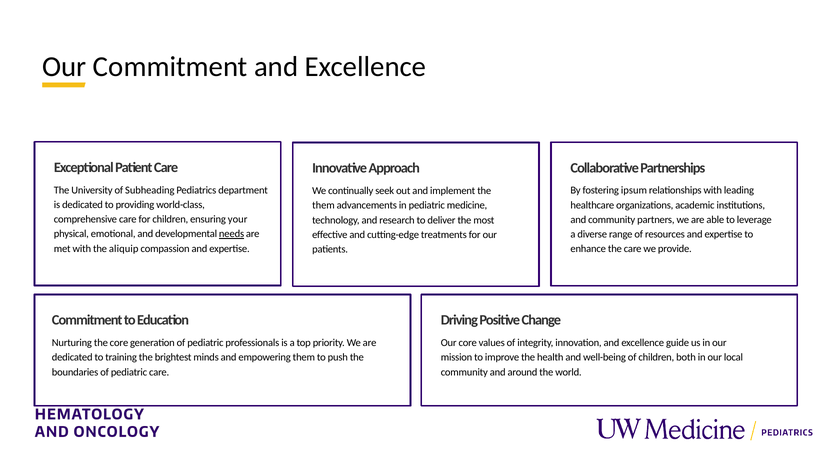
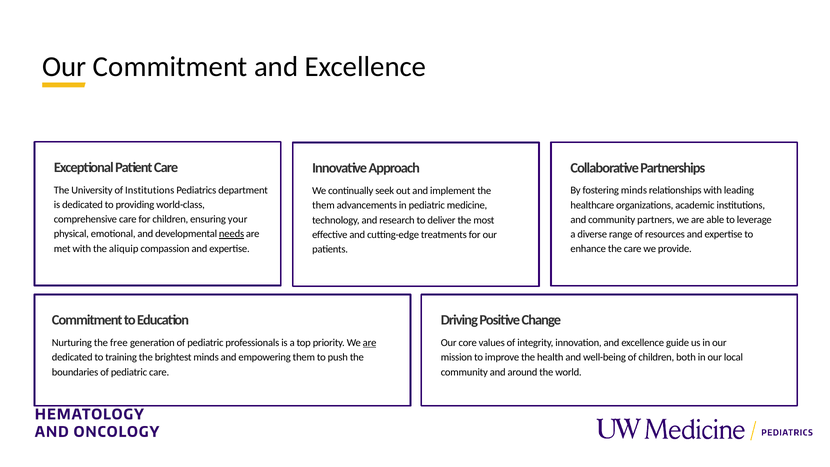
of Subheading: Subheading -> Institutions
fostering ipsum: ipsum -> minds
the core: core -> free
are at (370, 343) underline: none -> present
